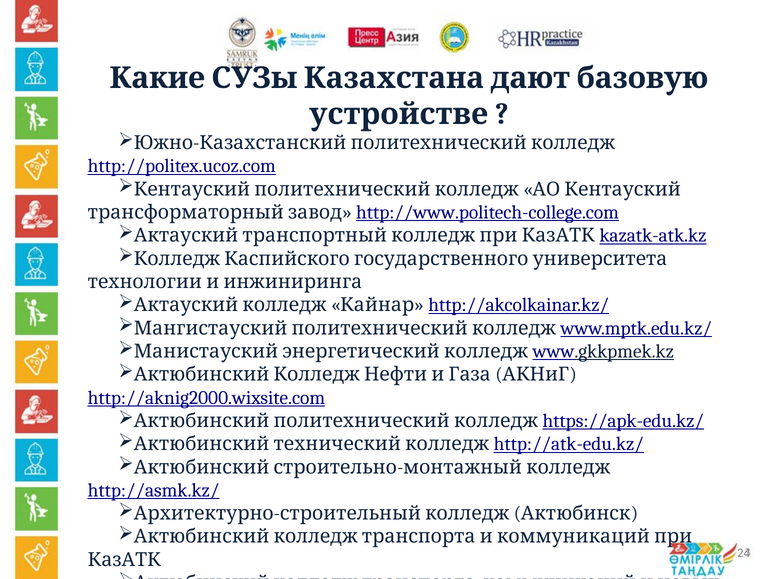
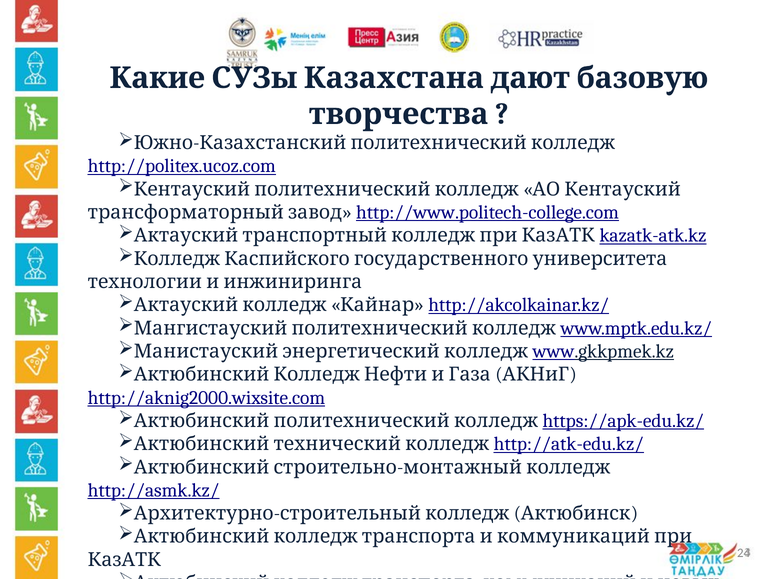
устройстве: устройстве -> творчества
